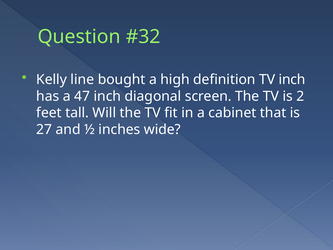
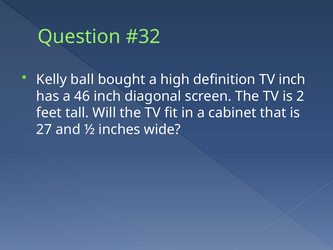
line: line -> ball
47: 47 -> 46
